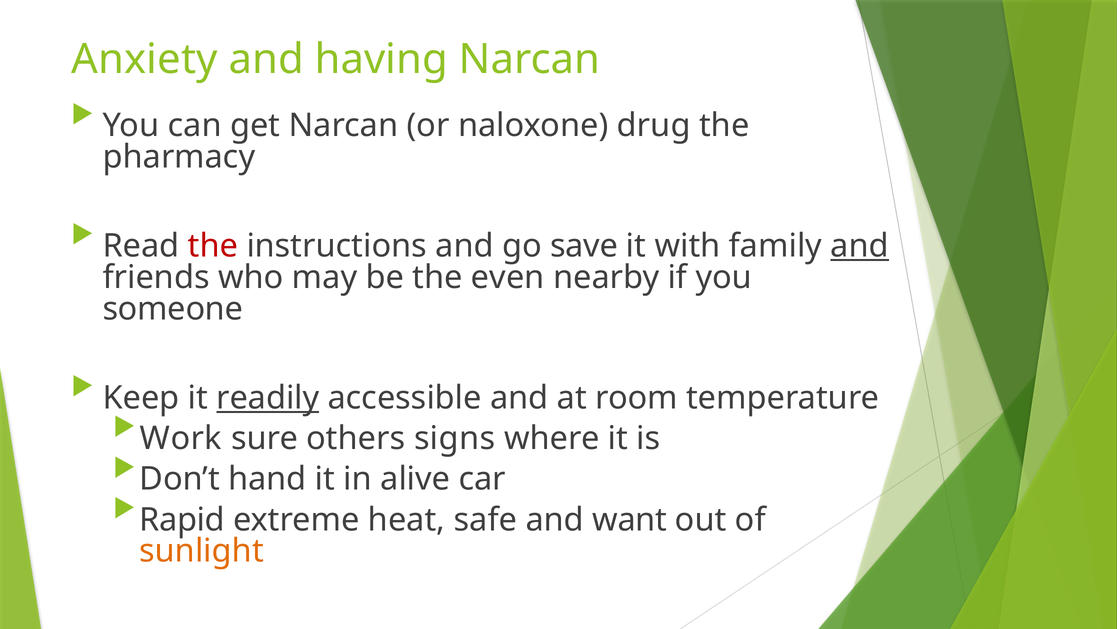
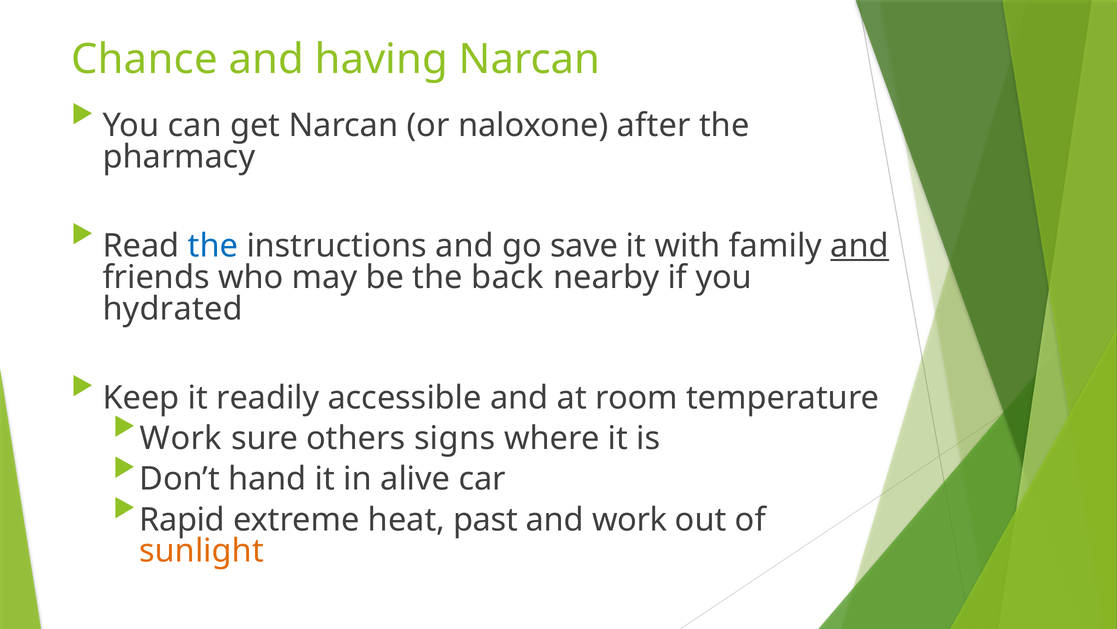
Anxiety: Anxiety -> Chance
drug: drug -> after
the at (213, 246) colour: red -> blue
even: even -> back
someone: someone -> hydrated
readily underline: present -> none
safe: safe -> past
and want: want -> work
